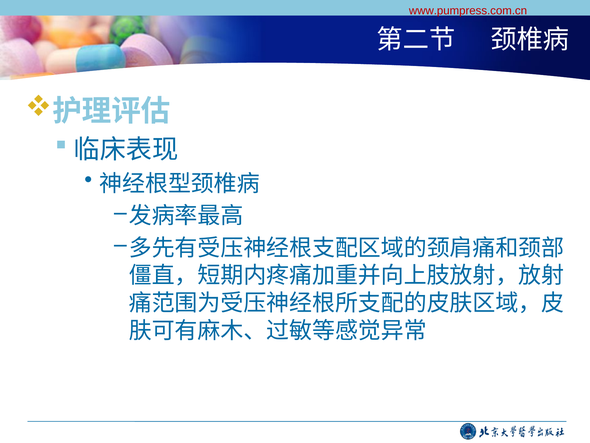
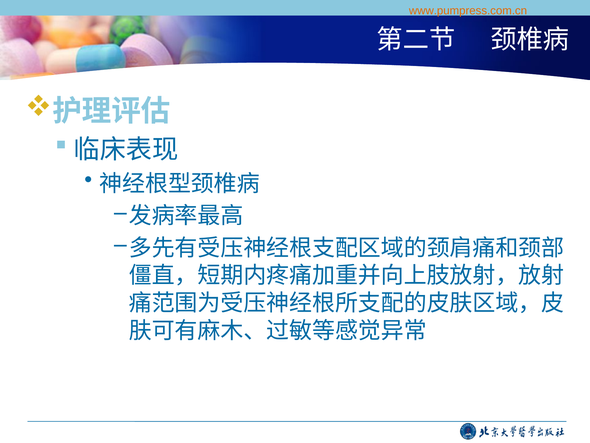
www.pumpress.com.cn colour: red -> orange
